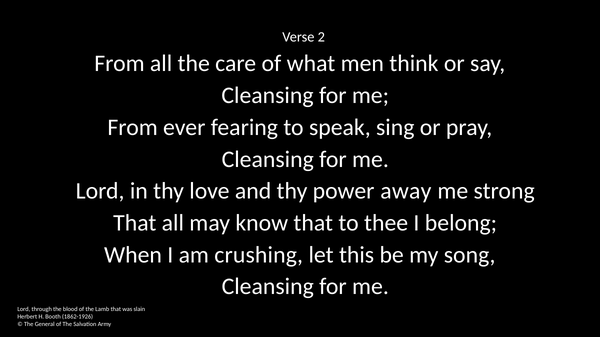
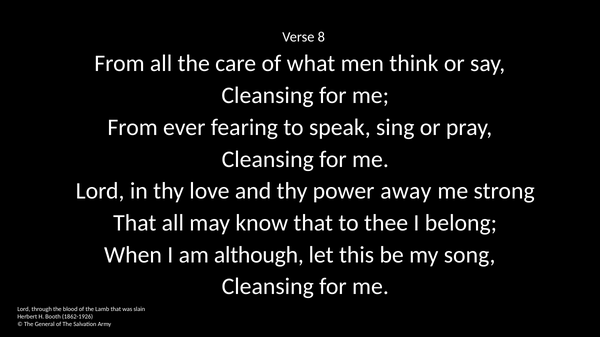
2: 2 -> 8
crushing: crushing -> although
